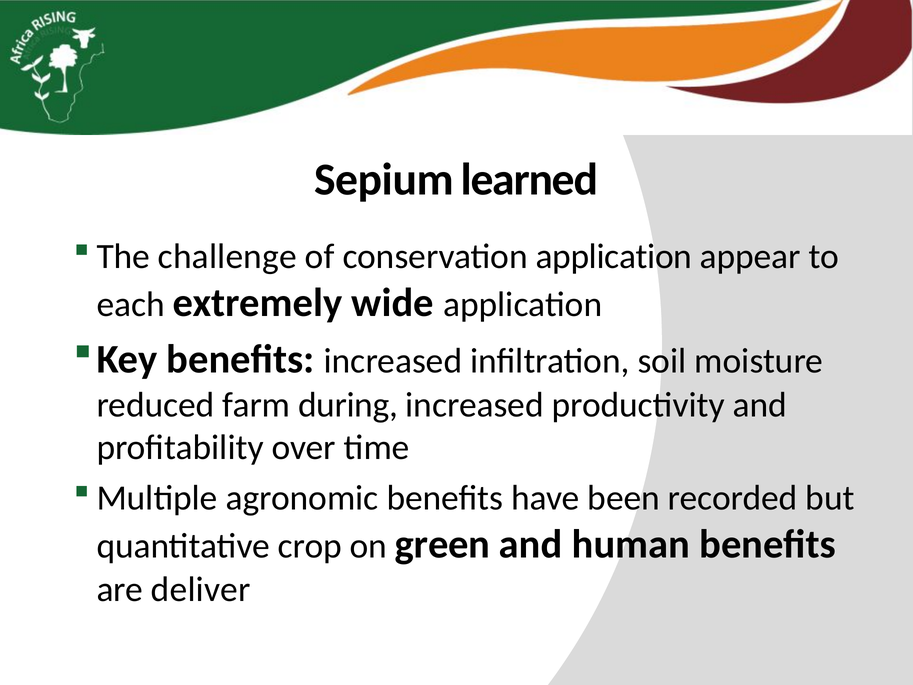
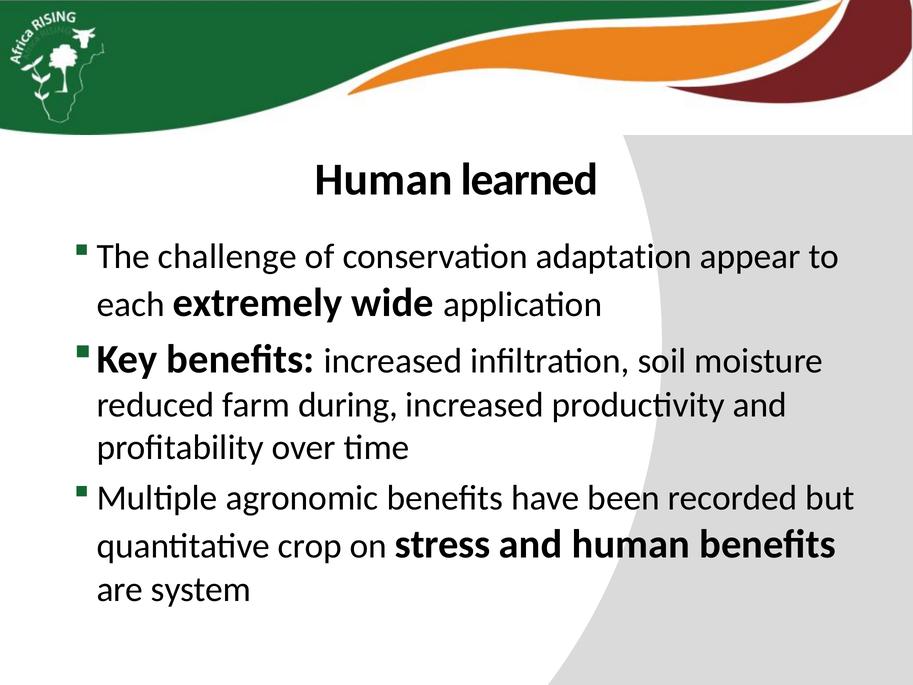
Sepium at (384, 180): Sepium -> Human
conservation application: application -> adaptation
green: green -> stress
deliver: deliver -> system
